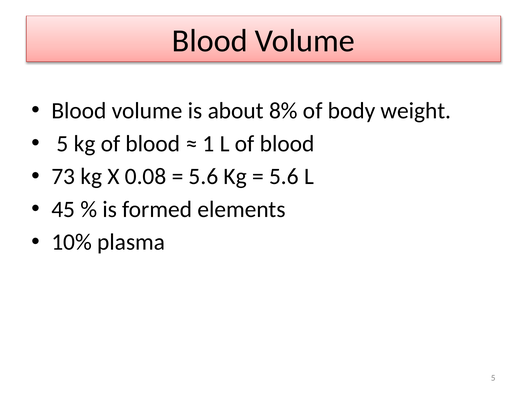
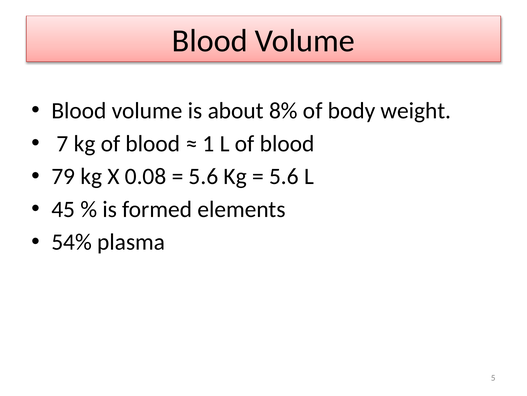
5 at (63, 143): 5 -> 7
73: 73 -> 79
10%: 10% -> 54%
